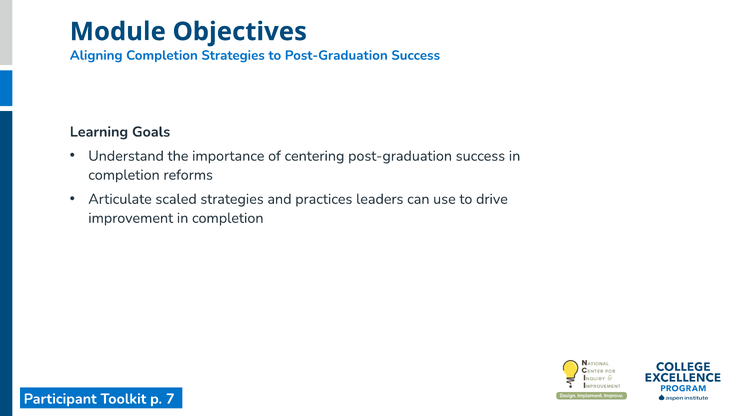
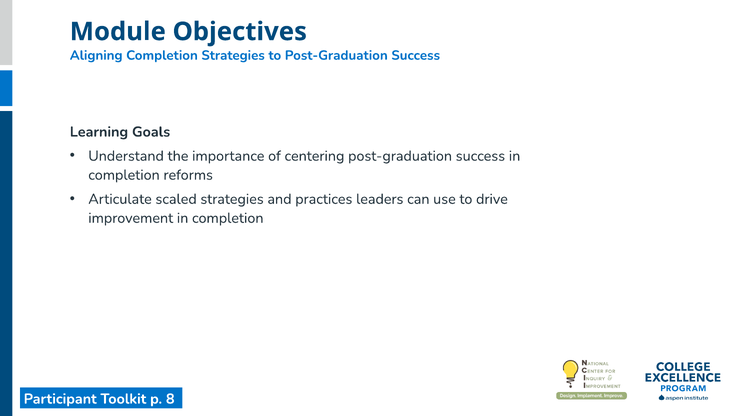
7: 7 -> 8
